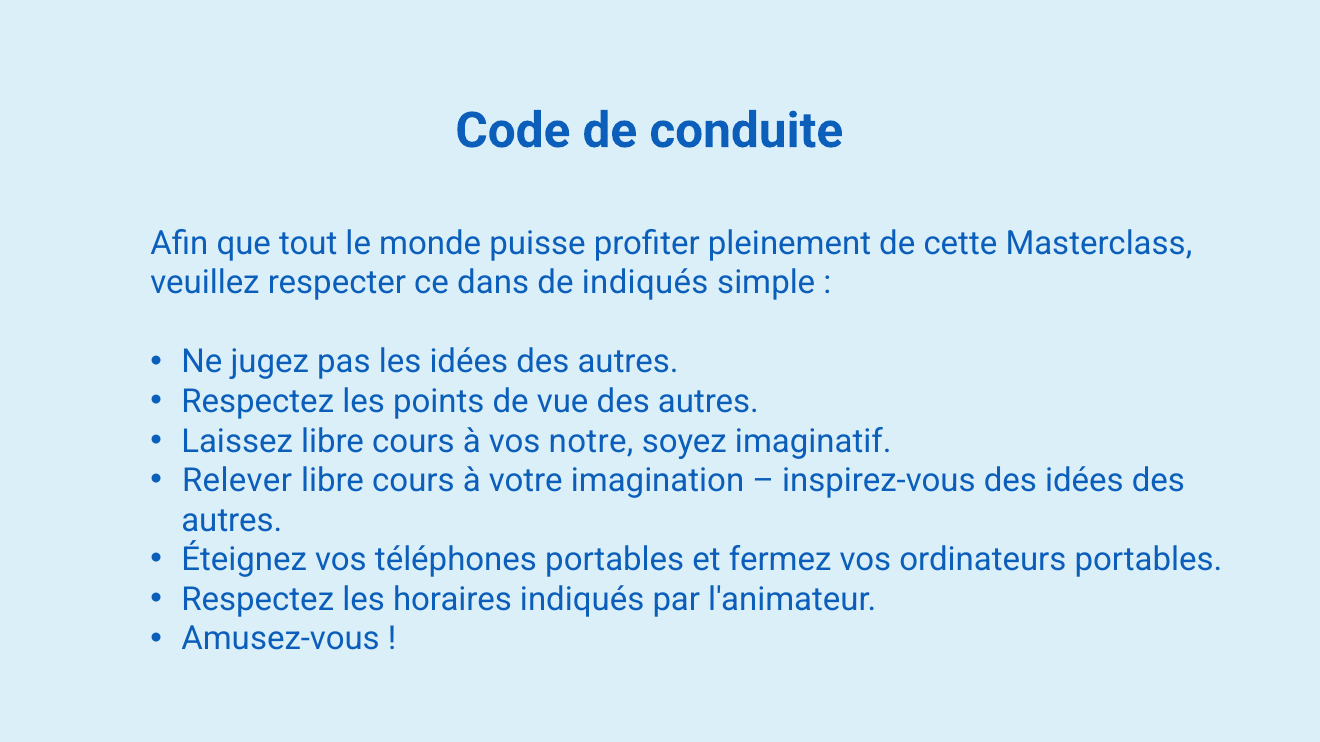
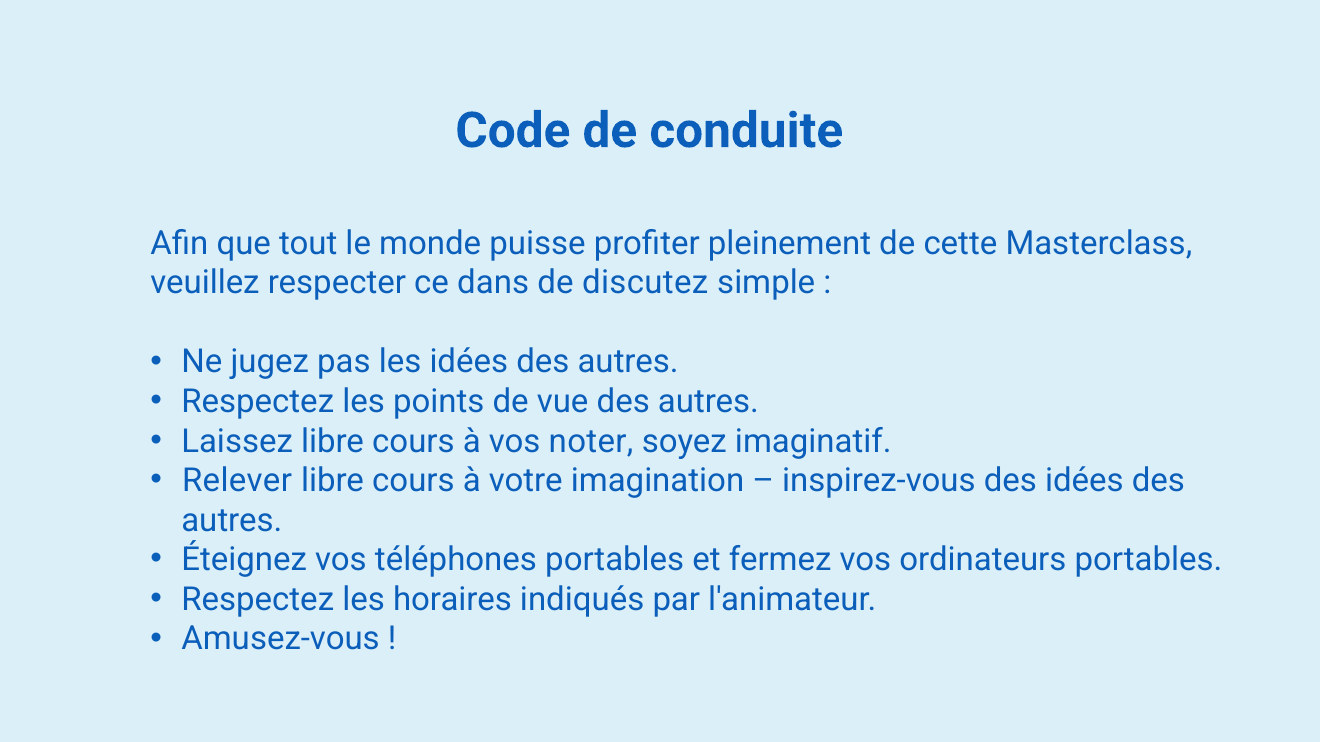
de indiqués: indiqués -> discutez
notre: notre -> noter
